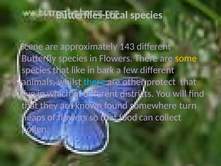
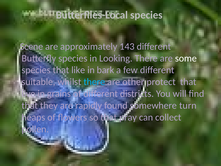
in Flowers: Flowers -> Looking
some colour: yellow -> white
animals: animals -> suitable
which: which -> grains
known: known -> rapidly
food: food -> pray
